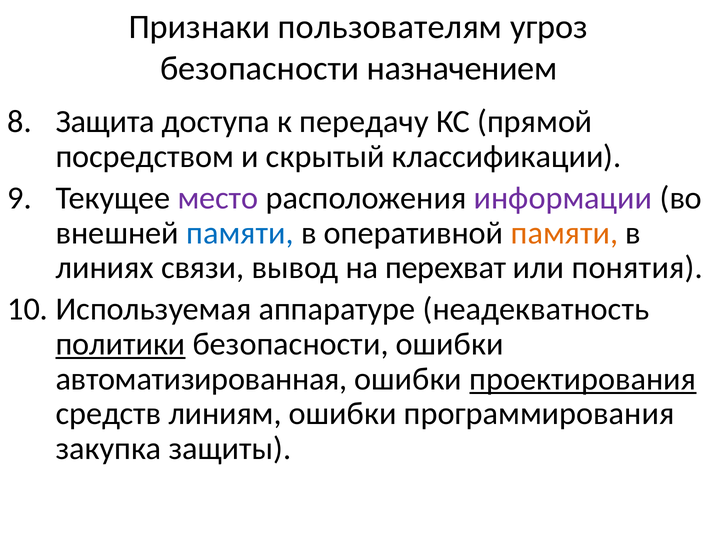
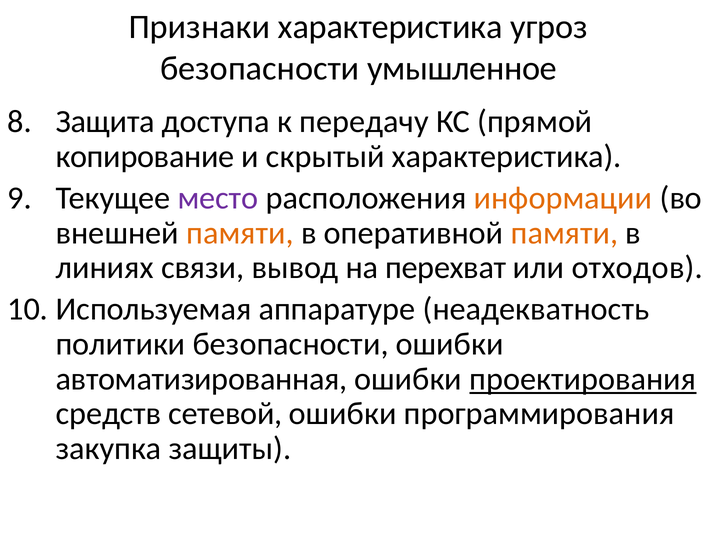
Признаки пользователям: пользователям -> характеристика
назначением: назначением -> умышленное
посредством: посредством -> копирование
скрытый классификации: классификации -> характеристика
информации colour: purple -> orange
памяти at (240, 233) colour: blue -> orange
понятия: понятия -> отходов
политики underline: present -> none
линиям: линиям -> сетевой
